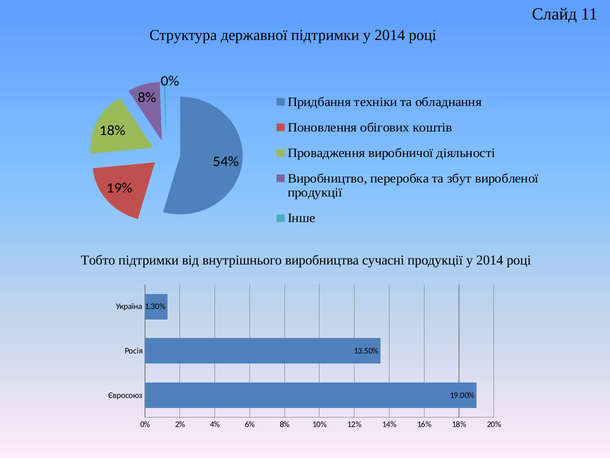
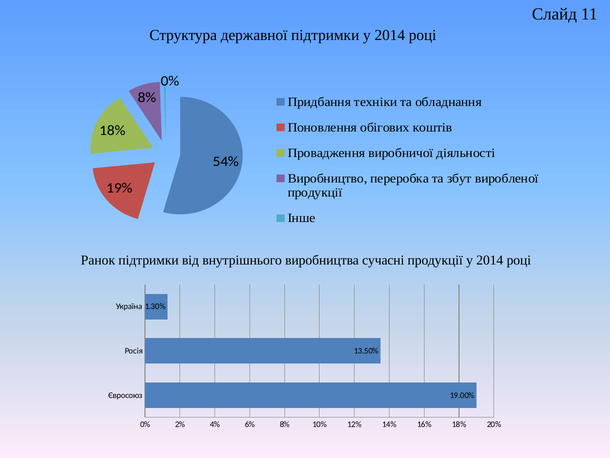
Тобто: Тобто -> Ранок
